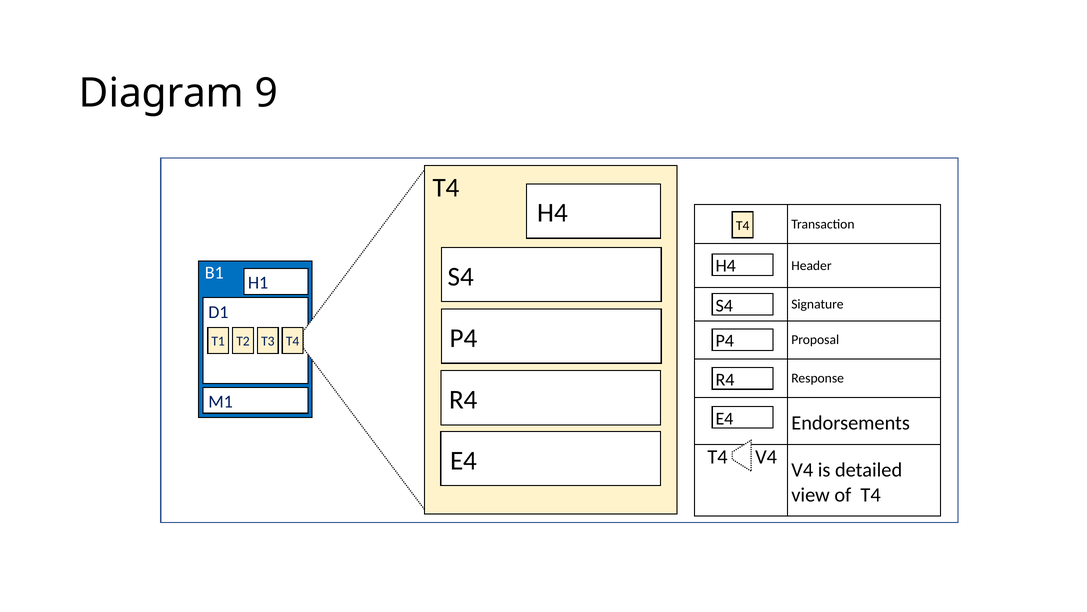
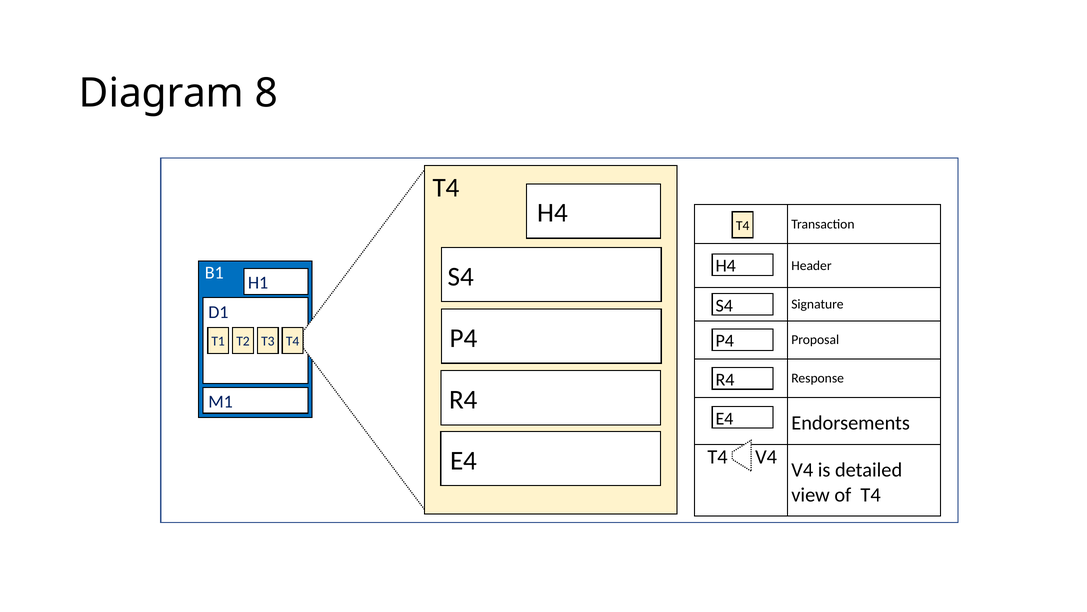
9: 9 -> 8
